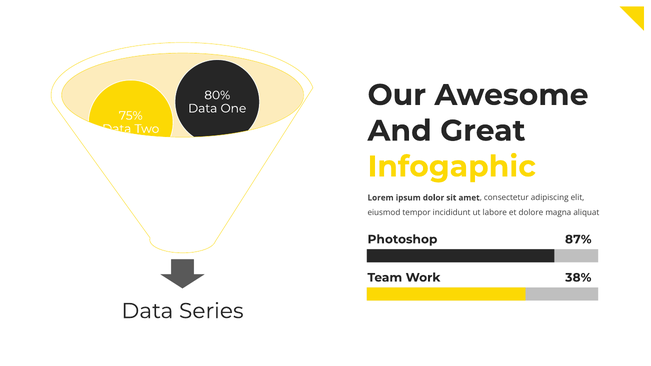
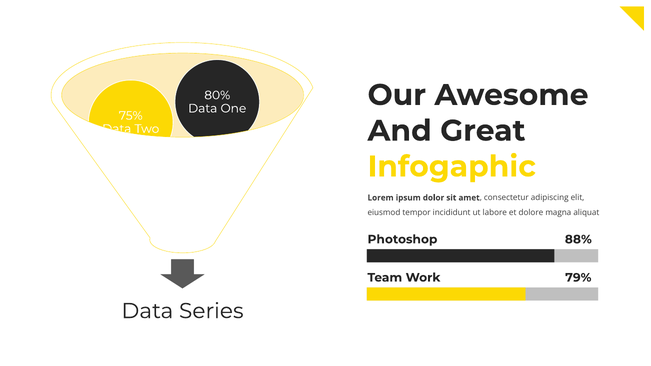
87%: 87% -> 88%
38%: 38% -> 79%
